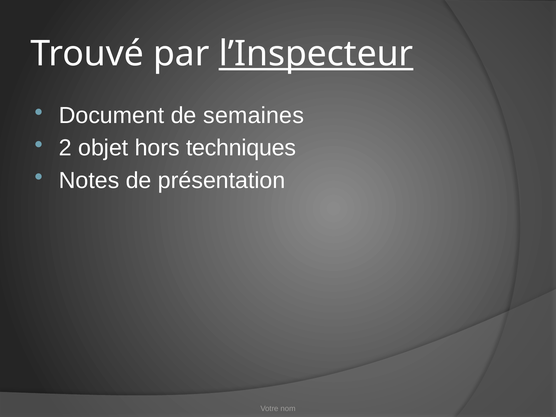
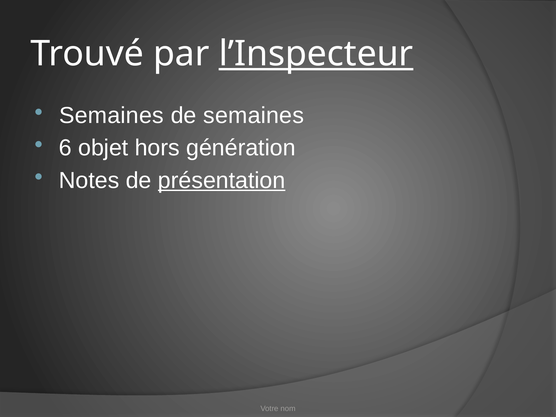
Document at (112, 116): Document -> Semaines
2: 2 -> 6
techniques: techniques -> génération
présentation underline: none -> present
